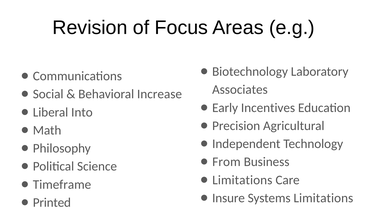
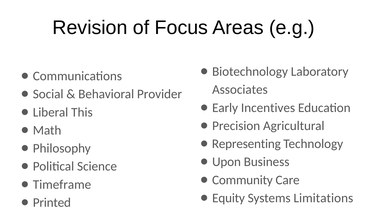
Increase: Increase -> Provider
Into: Into -> This
Independent: Independent -> Representing
From: From -> Upon
Limitations at (242, 180): Limitations -> Community
Insure: Insure -> Equity
